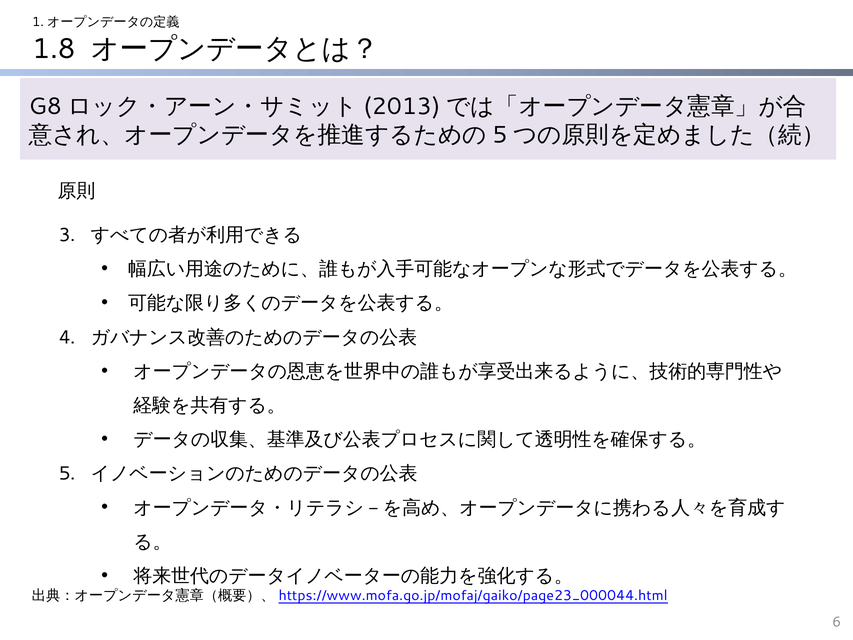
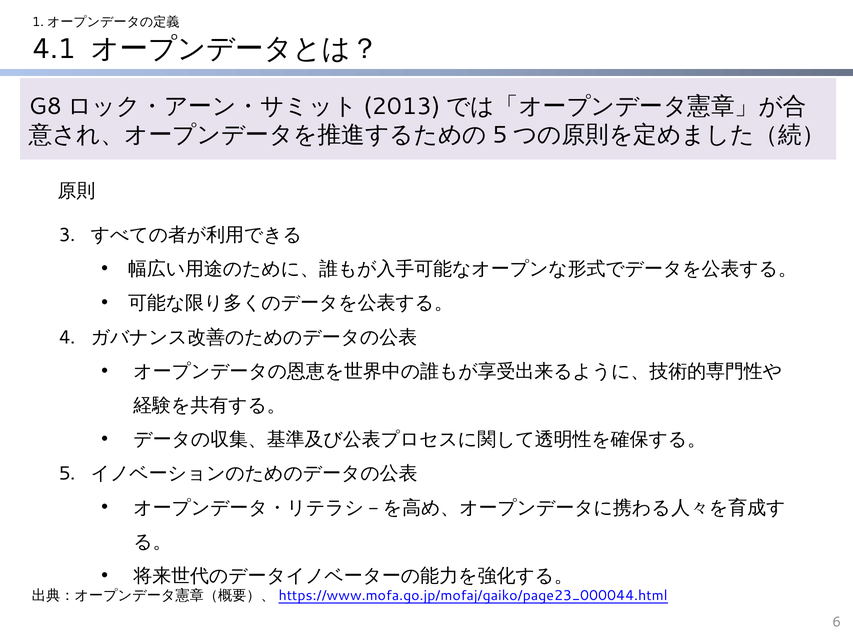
1.8: 1.8 -> 4.1
